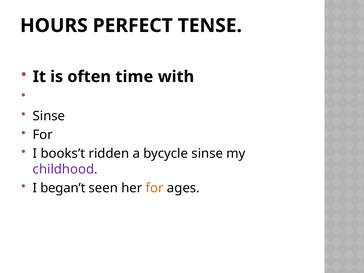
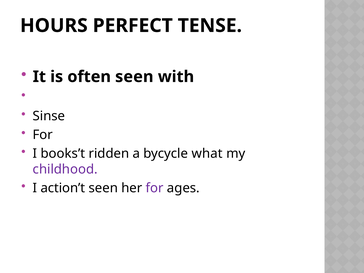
often time: time -> seen
bycycle sinse: sinse -> what
began’t: began’t -> action’t
for at (155, 188) colour: orange -> purple
